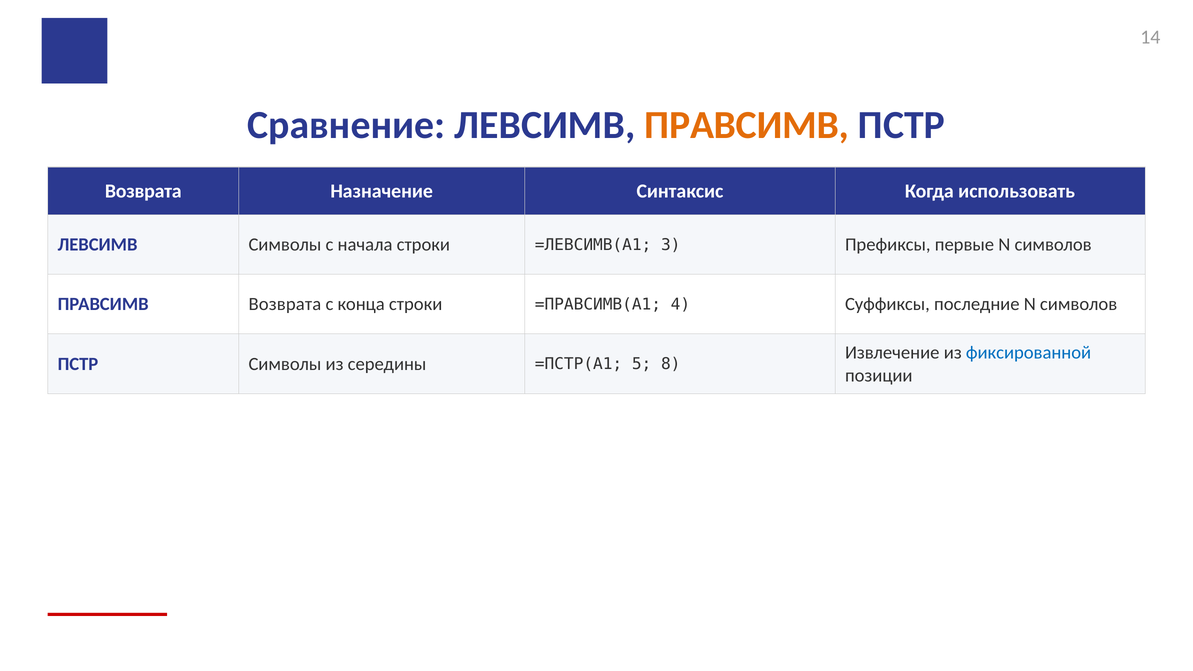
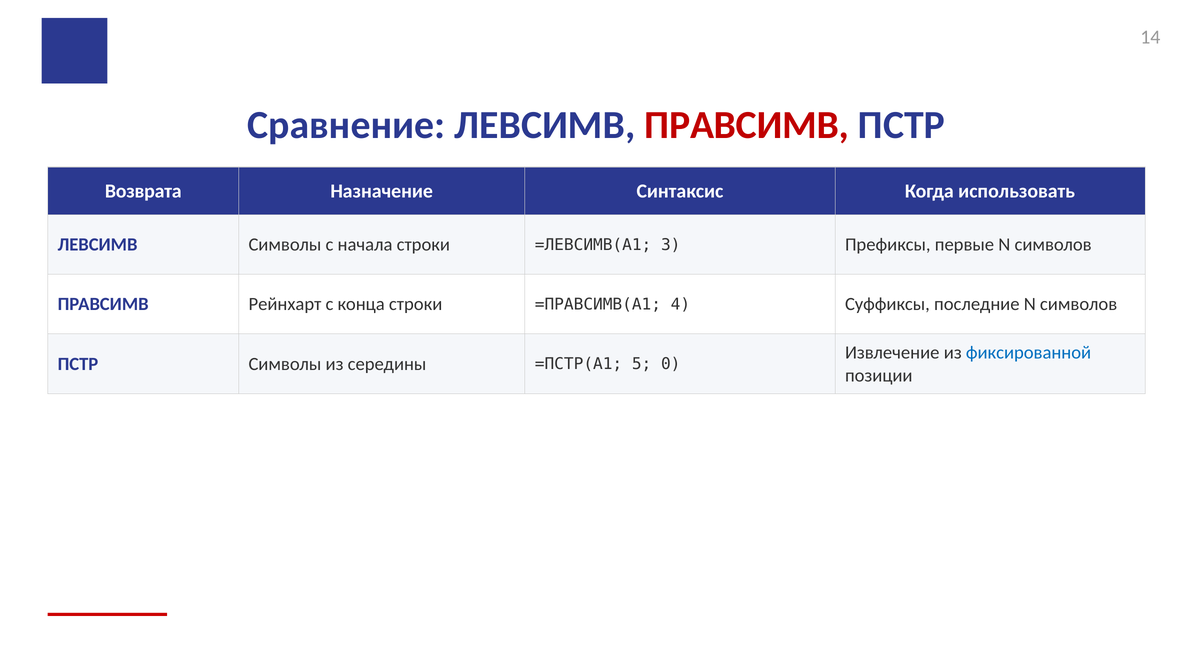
ПРАВСИМВ at (747, 125) colour: orange -> red
ПРАВСИМВ Возврата: Возврата -> Рейнхарт
8: 8 -> 0
